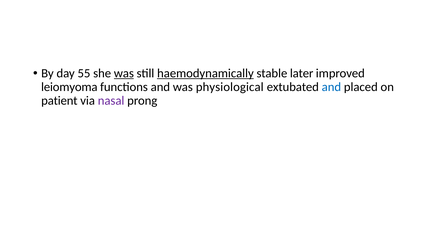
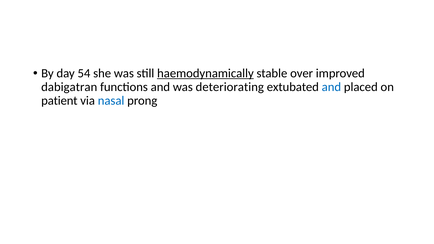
55: 55 -> 54
was at (124, 73) underline: present -> none
later: later -> over
leiomyoma: leiomyoma -> dabigatran
physiological: physiological -> deteriorating
nasal colour: purple -> blue
